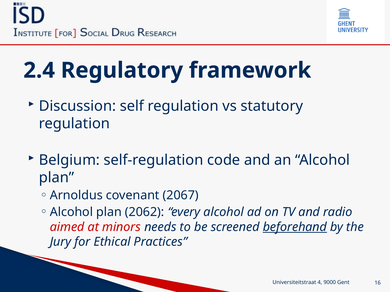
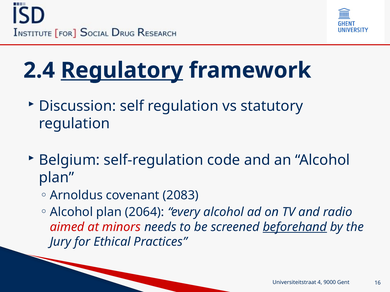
Regulatory underline: none -> present
2067: 2067 -> 2083
2062: 2062 -> 2064
